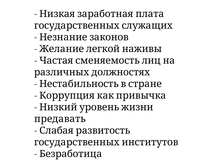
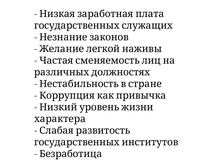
предавать: предавать -> характера
